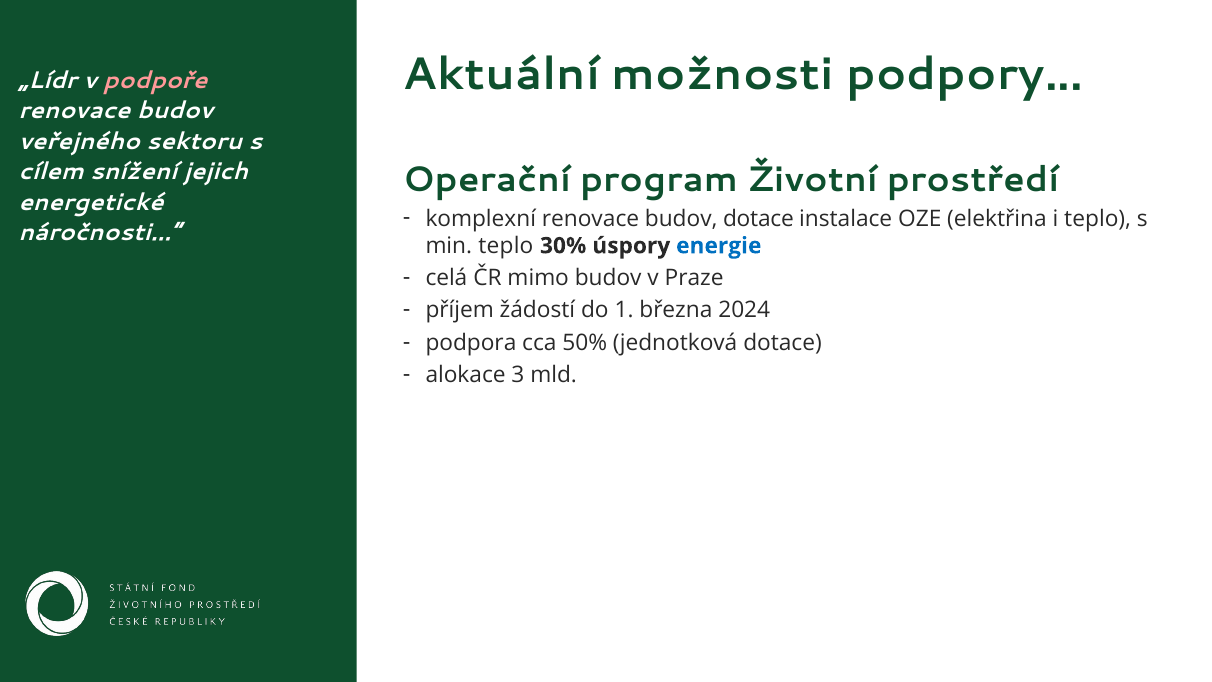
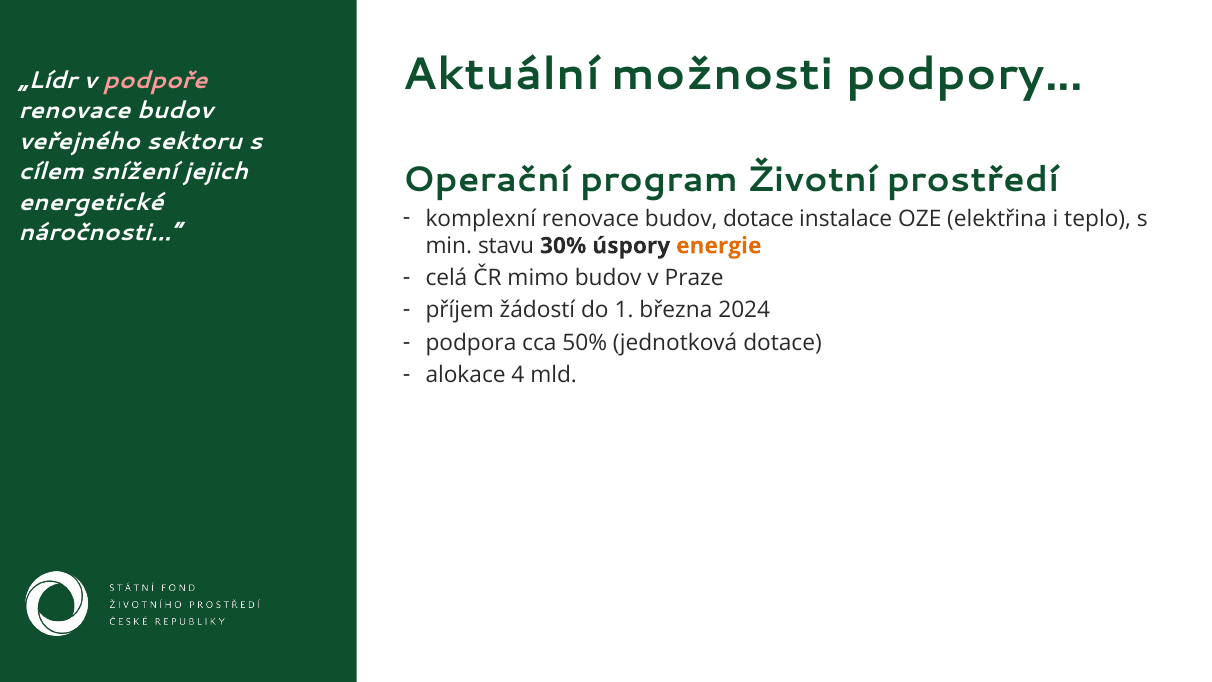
min teplo: teplo -> stavu
energie colour: blue -> orange
3: 3 -> 4
